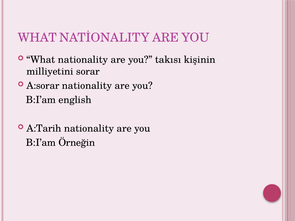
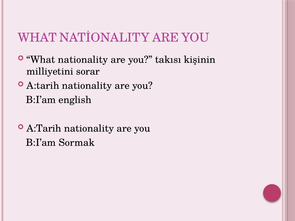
A:sorar at (43, 86): A:sorar -> A:tarih
Örneğin: Örneğin -> Sormak
